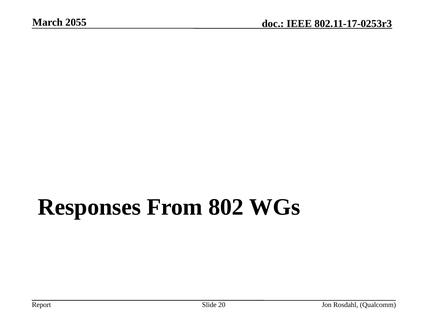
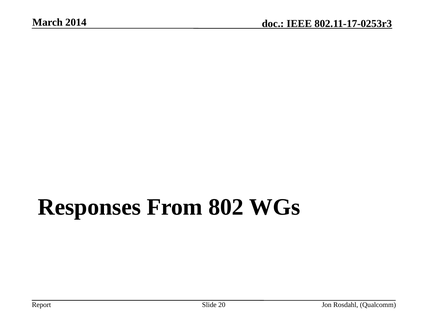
2055: 2055 -> 2014
